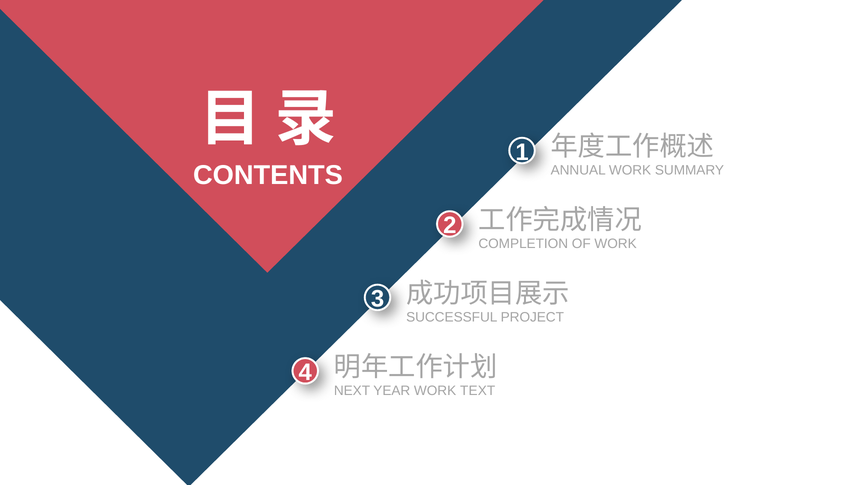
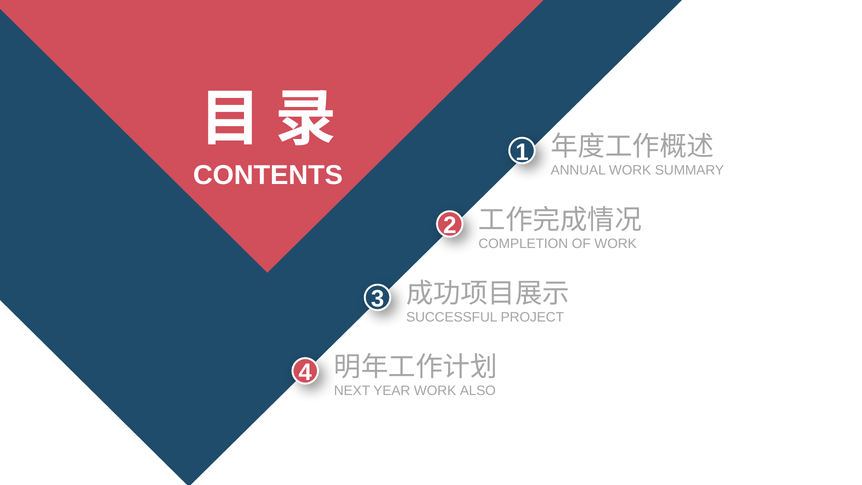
TEXT: TEXT -> ALSO
